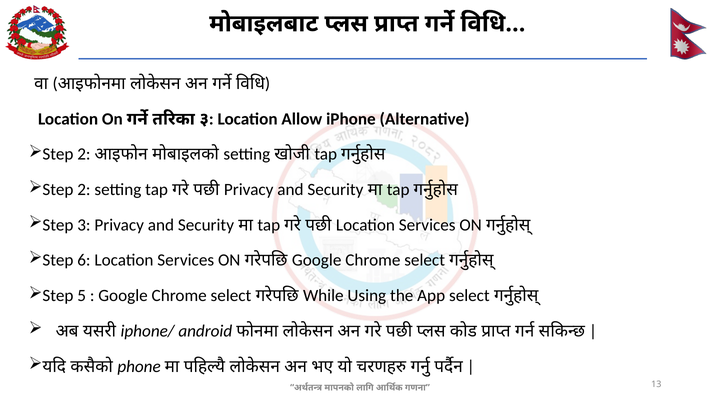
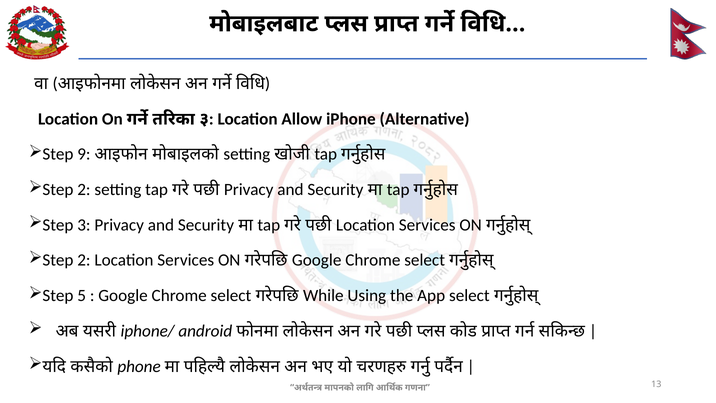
2 at (84, 154): 2 -> 9
6 at (84, 260): 6 -> 2
